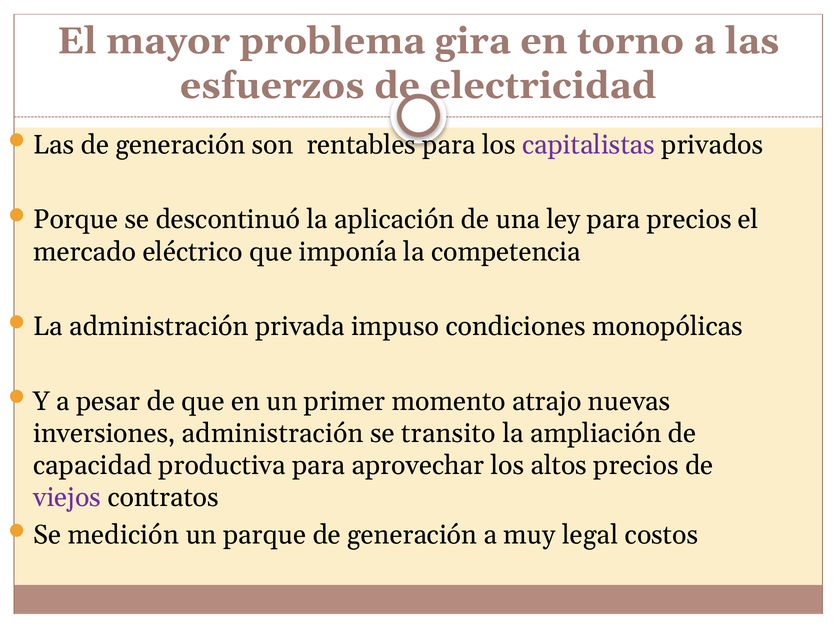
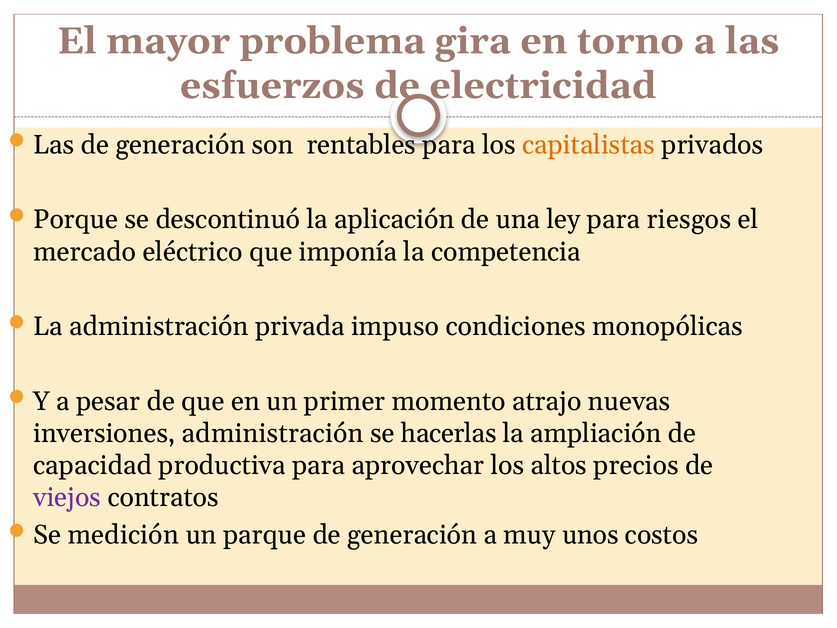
capitalistas colour: purple -> orange
para precios: precios -> riesgos
transito: transito -> hacerlas
legal: legal -> unos
